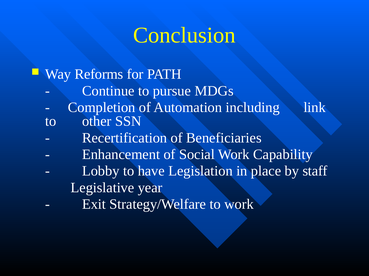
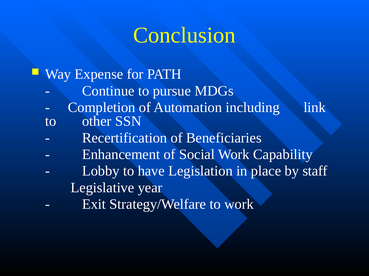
Reforms: Reforms -> Expense
